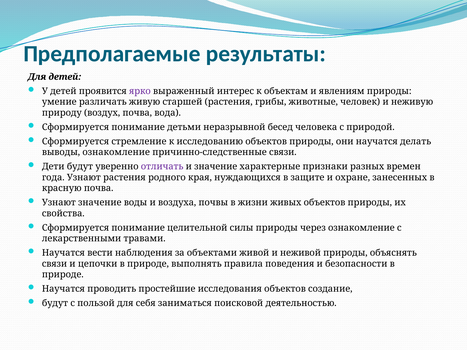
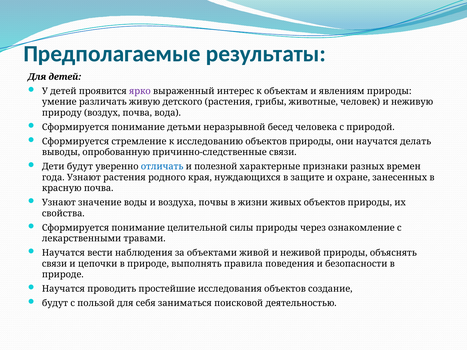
старшей: старшей -> детского
выводы ознакомление: ознакомление -> опробованную
отличать colour: purple -> blue
и значение: значение -> полезной
